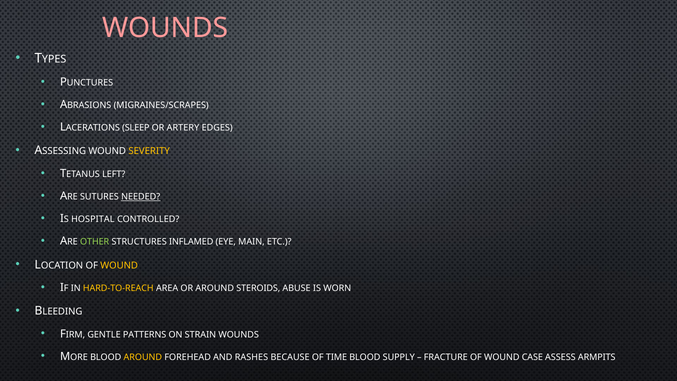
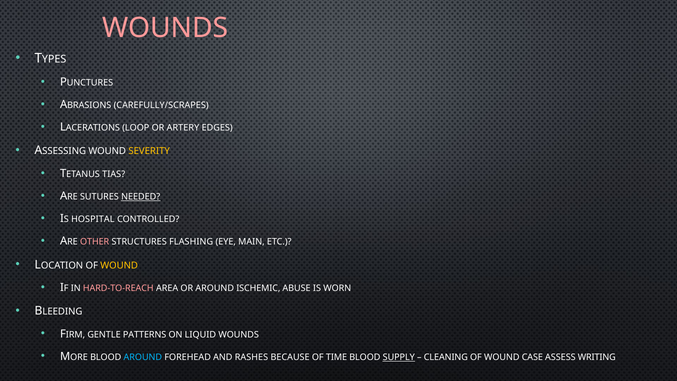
MIGRAINES/SCRAPES: MIGRAINES/SCRAPES -> CAREFULLY/SCRAPES
SLEEP: SLEEP -> LOOP
LEFT: LEFT -> TIAS
OTHER colour: light green -> pink
INFLAMED: INFLAMED -> FLASHING
HARD-TO-REACH colour: yellow -> pink
STEROIDS: STEROIDS -> ISCHEMIC
STRAIN: STRAIN -> LIQUID
AROUND at (143, 357) colour: yellow -> light blue
SUPPLY underline: none -> present
FRACTURE: FRACTURE -> CLEANING
ARMPITS: ARMPITS -> WRITING
